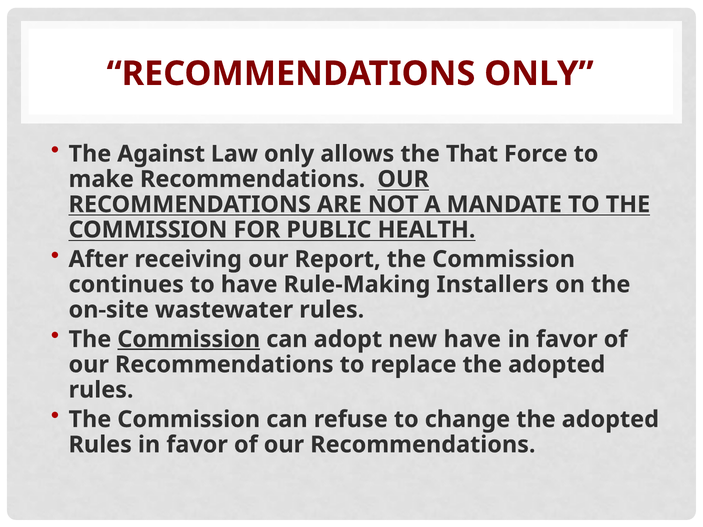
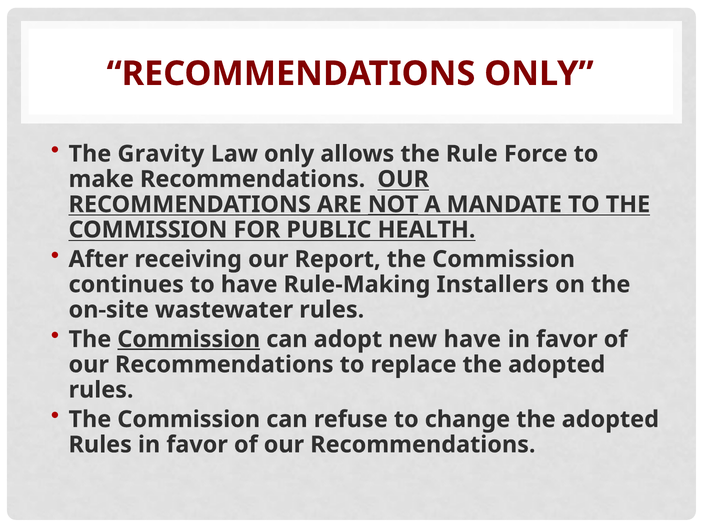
Against: Against -> Gravity
That: That -> Rule
NOT underline: none -> present
